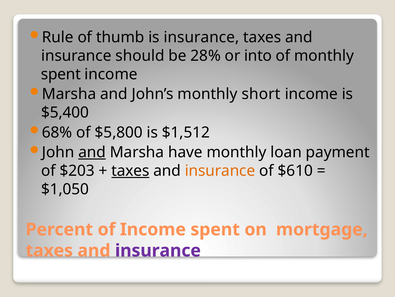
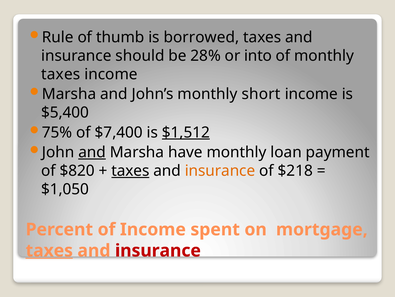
is insurance: insurance -> borrowed
spent at (61, 74): spent -> taxes
68%: 68% -> 75%
$5,800: $5,800 -> $7,400
$1,512 underline: none -> present
$203: $203 -> $820
$610: $610 -> $218
taxes at (49, 250) underline: none -> present
insurance at (158, 250) colour: purple -> red
